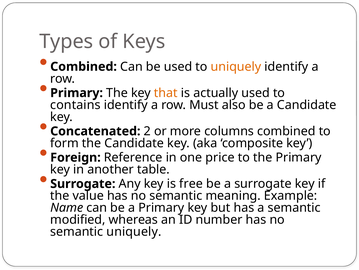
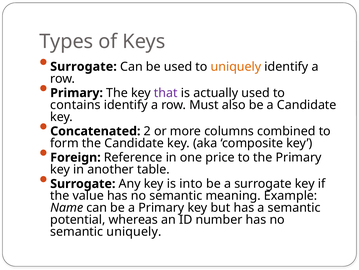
Combined at (84, 66): Combined -> Surrogate
that colour: orange -> purple
free: free -> into
modified: modified -> potential
